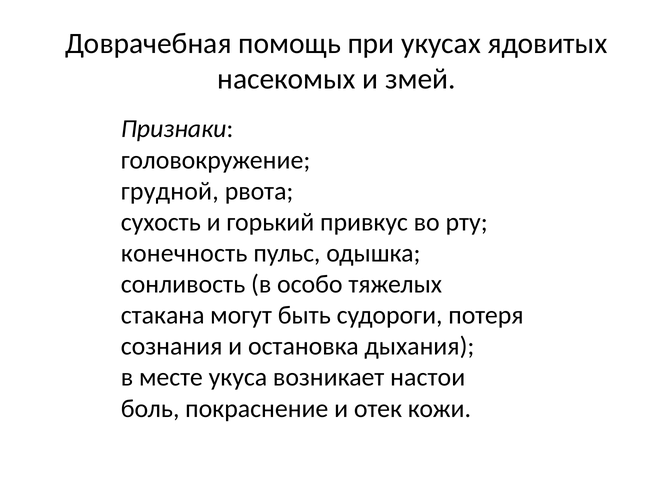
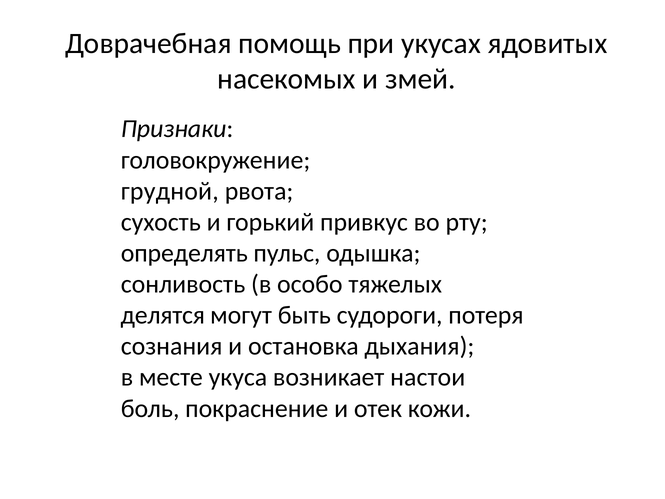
конечность: конечность -> определять
стакана: стакана -> делятся
